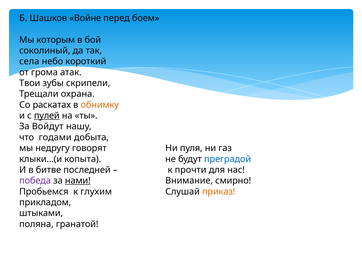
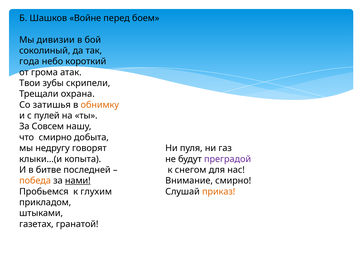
которым: которым -> дивизии
села: села -> года
раскатах: раскатах -> затишья
пулей underline: present -> none
Войдут: Войдут -> Совсем
что годами: годами -> смирно
преградой colour: blue -> purple
прочти: прочти -> снегом
победа colour: purple -> orange
поляна: поляна -> газетах
